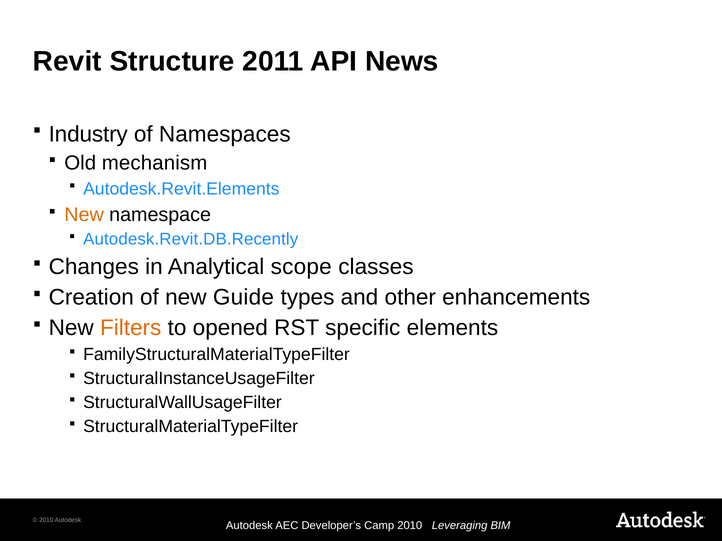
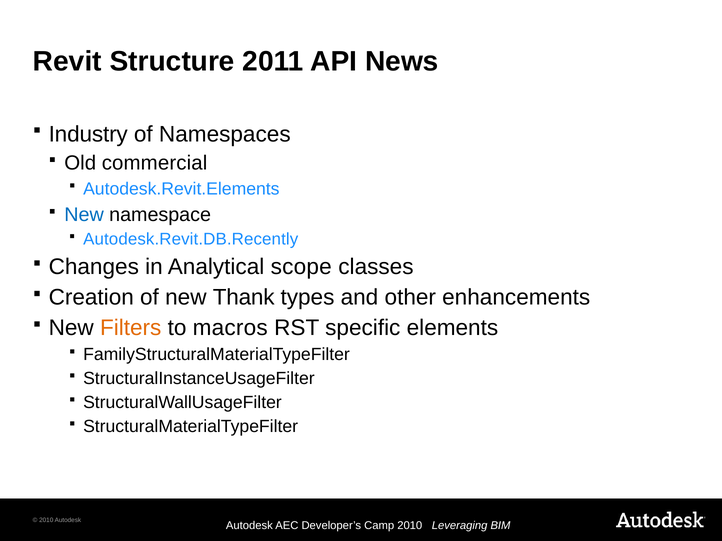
mechanism: mechanism -> commercial
New at (84, 215) colour: orange -> blue
Guide: Guide -> Thank
opened: opened -> macros
